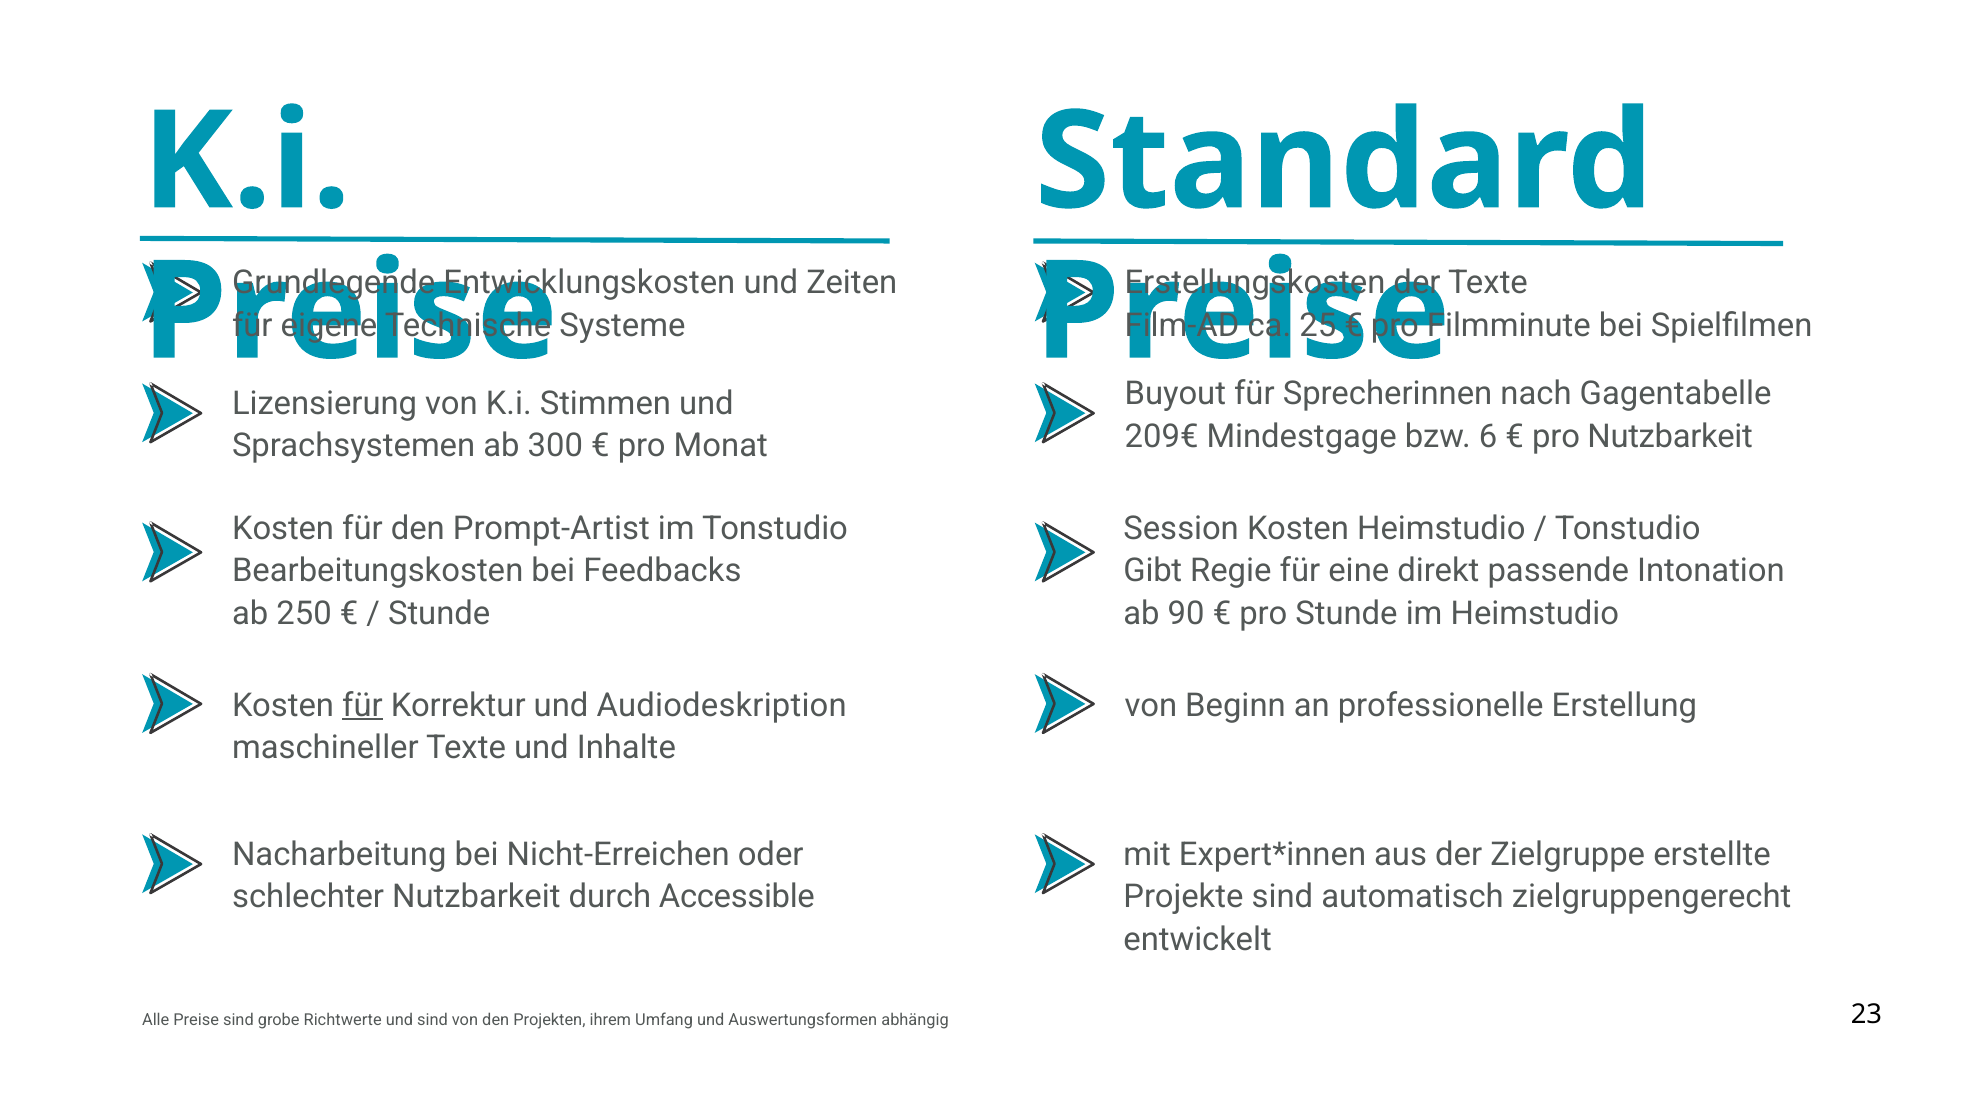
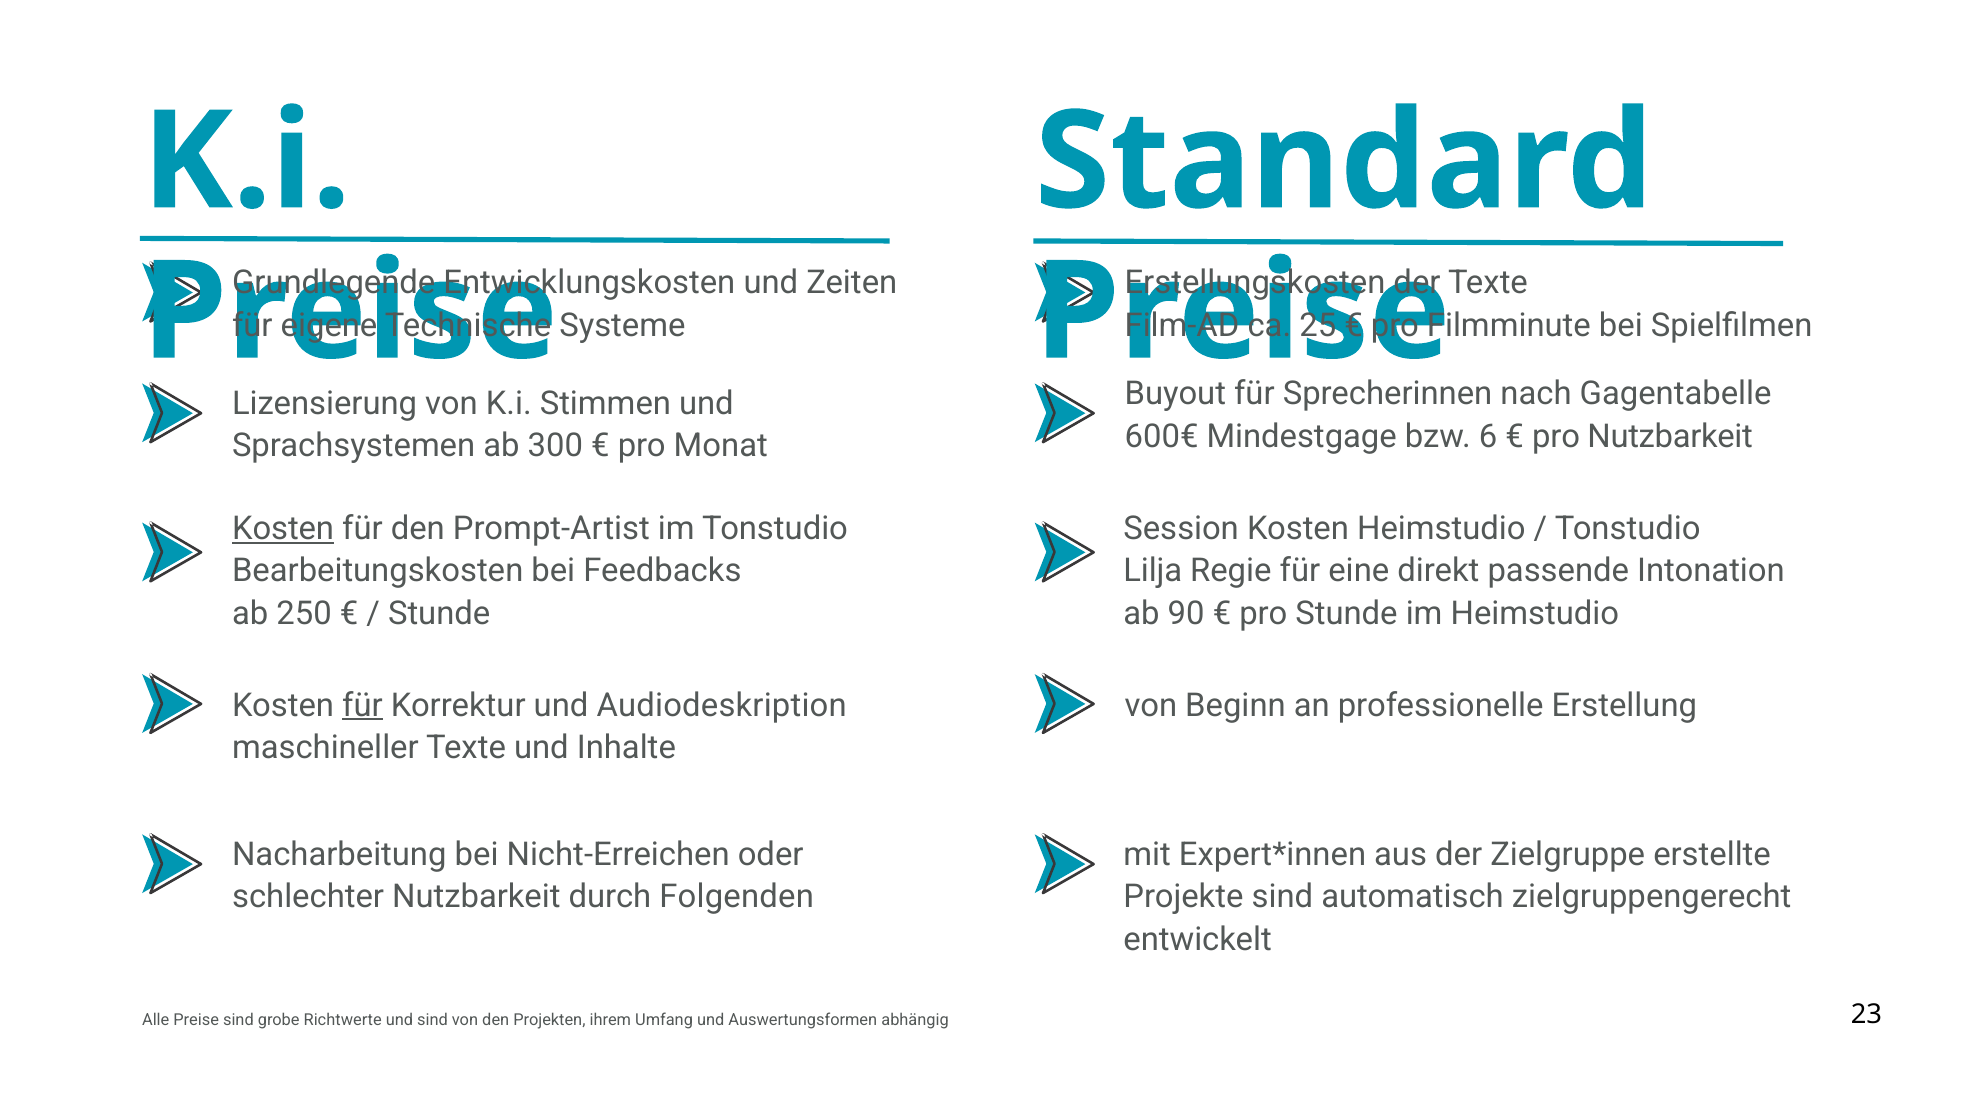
209€: 209€ -> 600€
Kosten at (283, 529) underline: none -> present
Gibt: Gibt -> Lilja
Accessible: Accessible -> Folgenden
